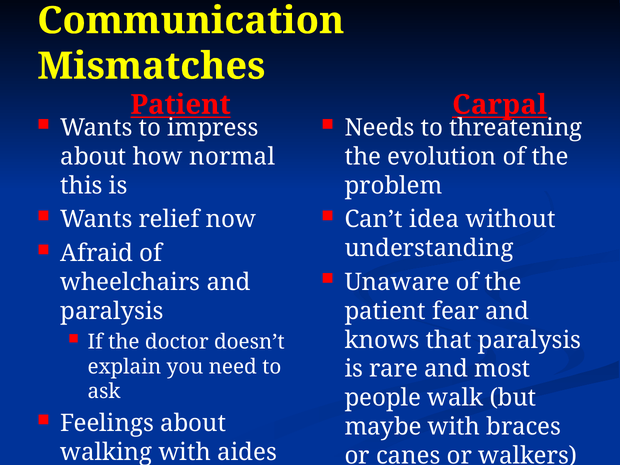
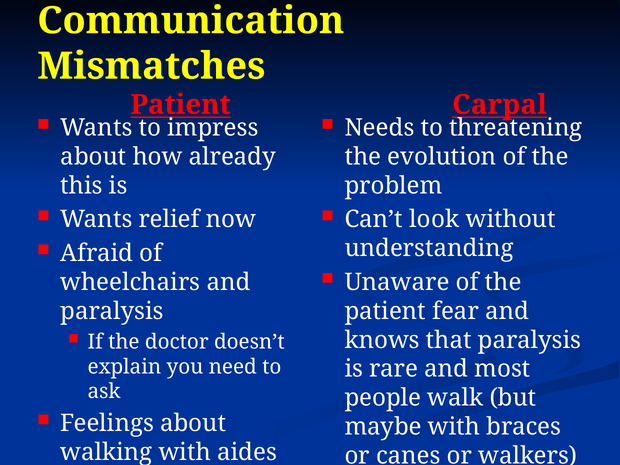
normal: normal -> already
idea: idea -> look
